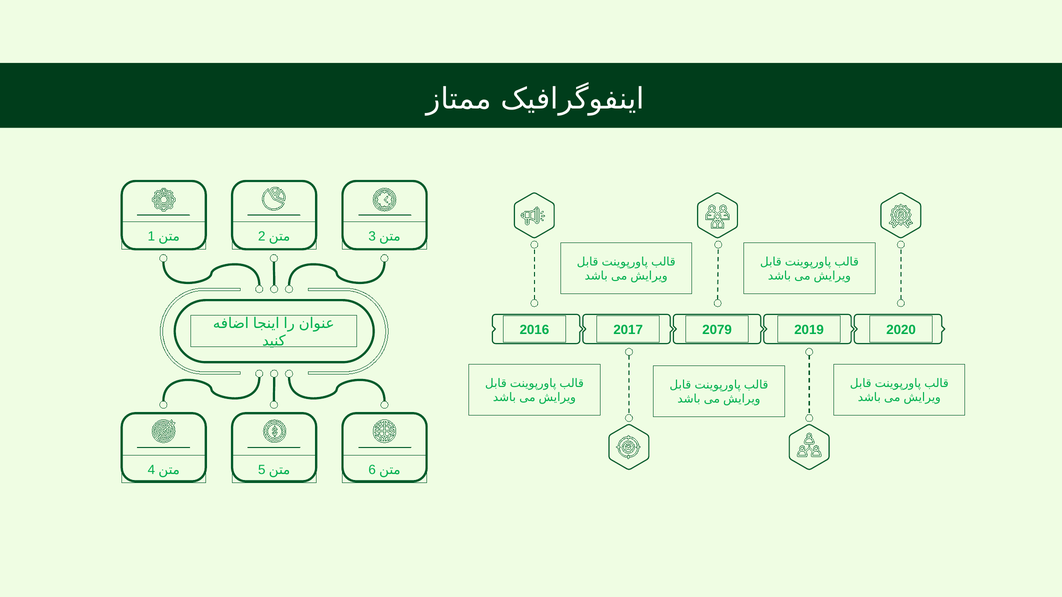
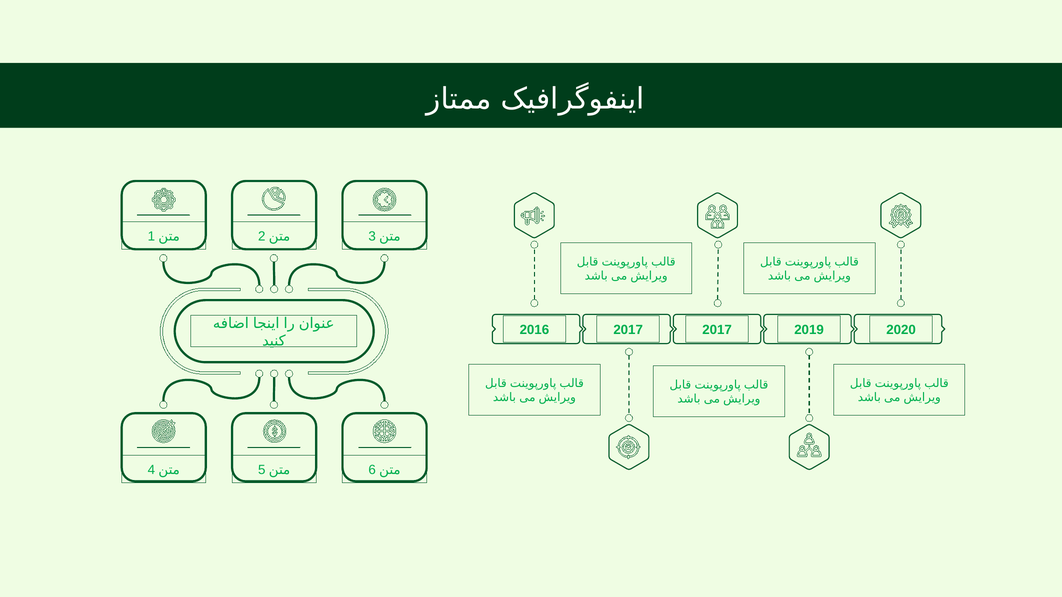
2017 2079: 2079 -> 2017
